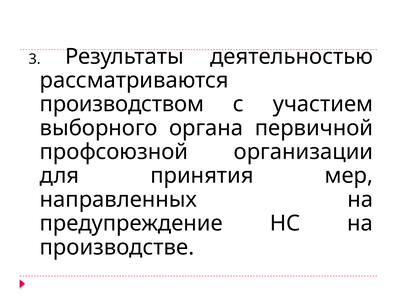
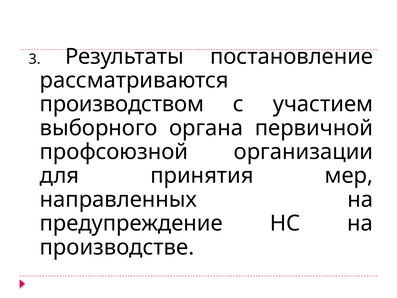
деятельностью: деятельностью -> постановление
